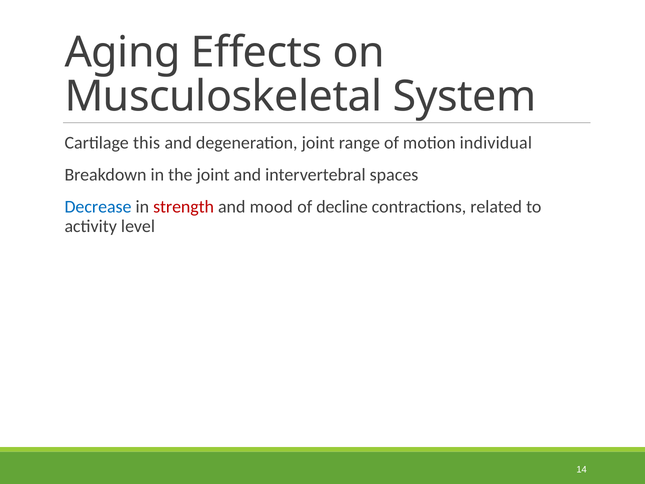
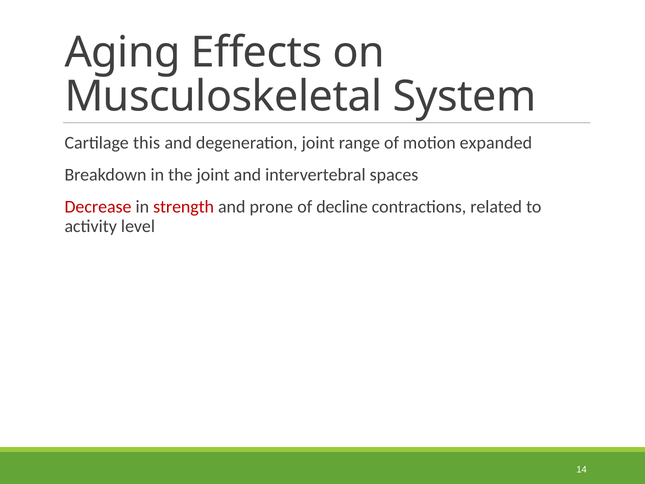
individual: individual -> expanded
Decrease colour: blue -> red
mood: mood -> prone
